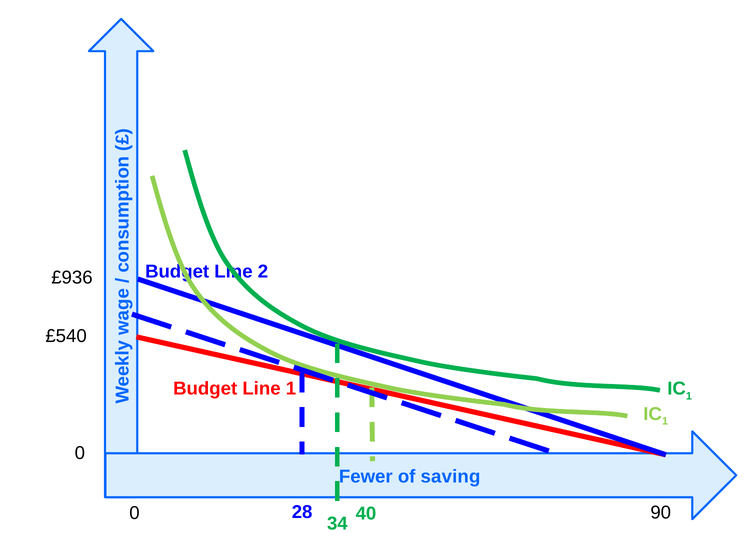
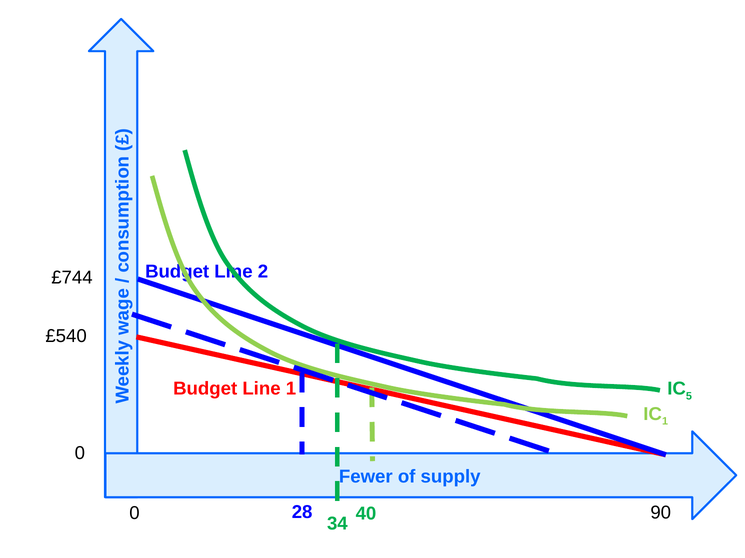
£936: £936 -> £744
1 at (689, 397): 1 -> 5
saving: saving -> supply
